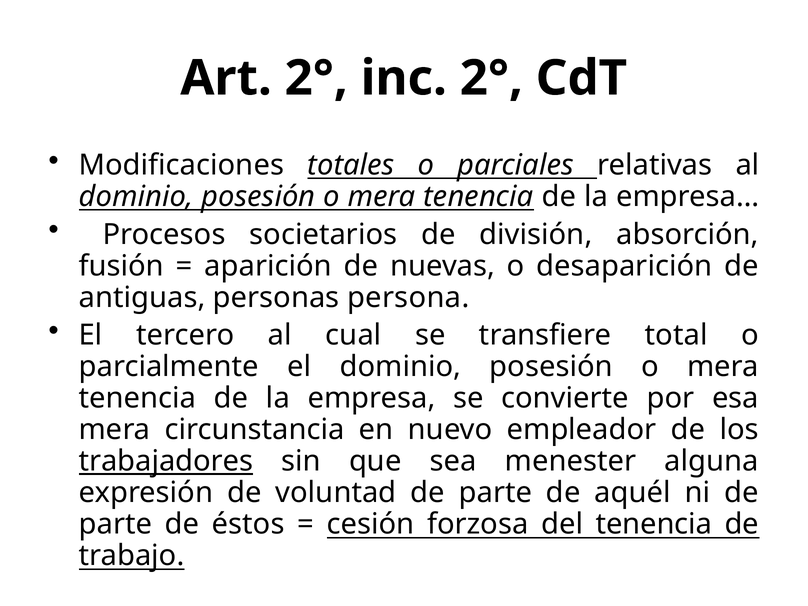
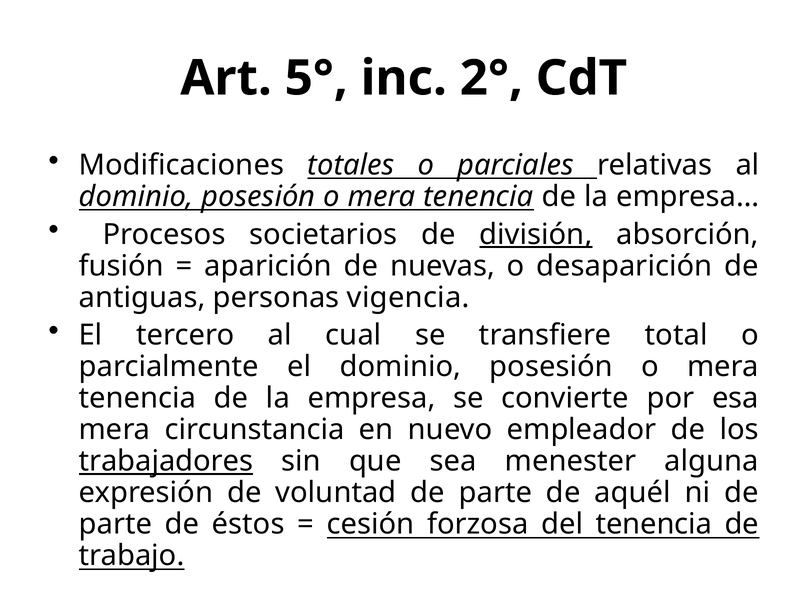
Art 2°: 2° -> 5°
división underline: none -> present
persona: persona -> vigencia
